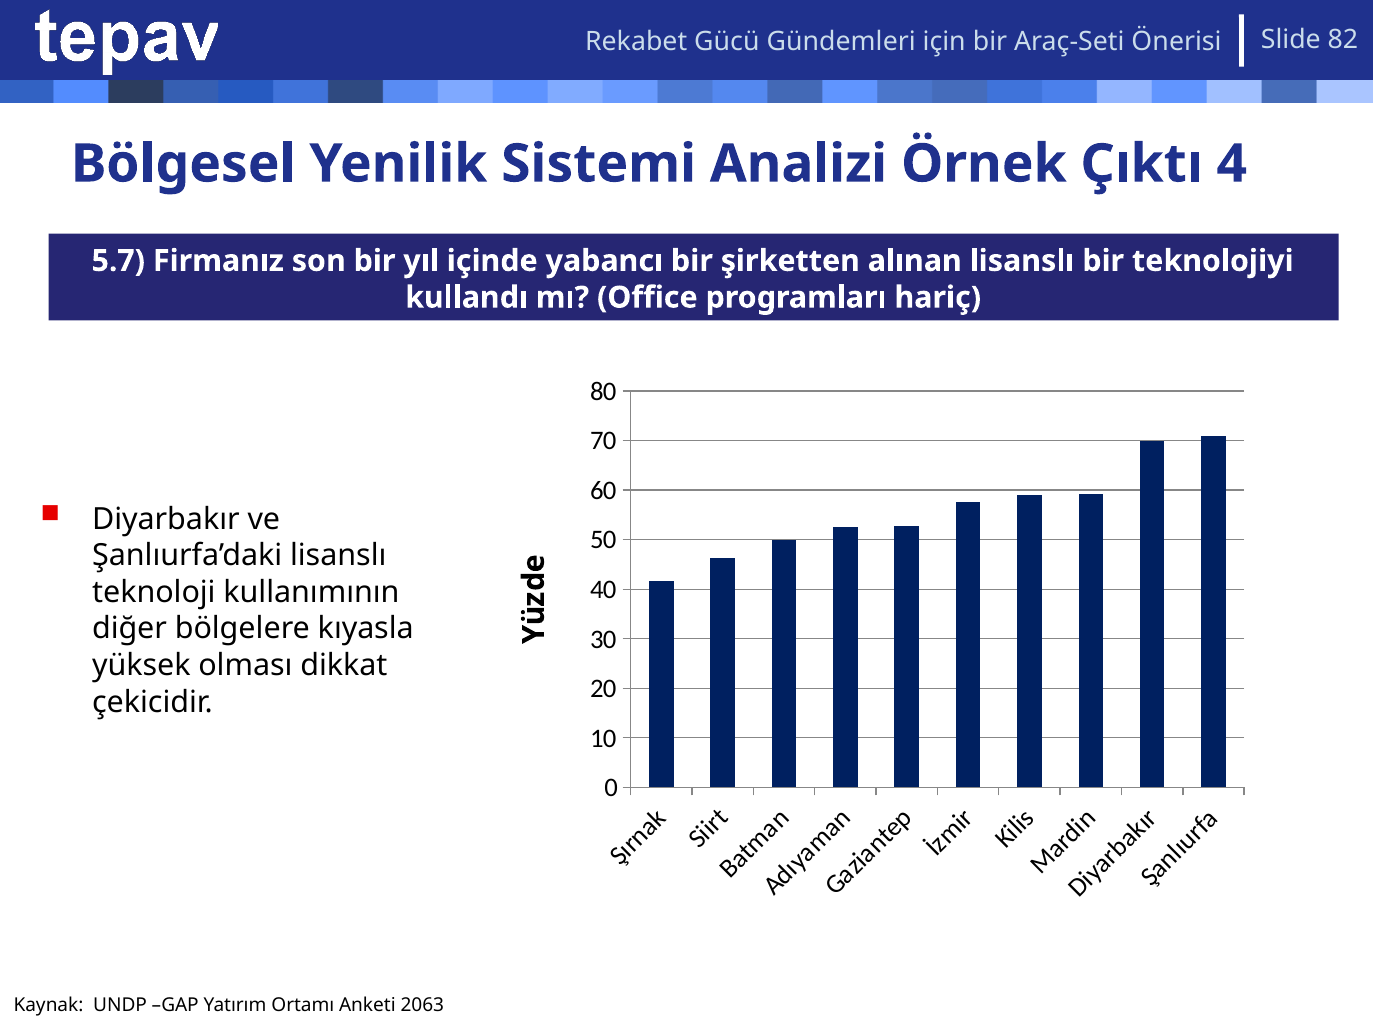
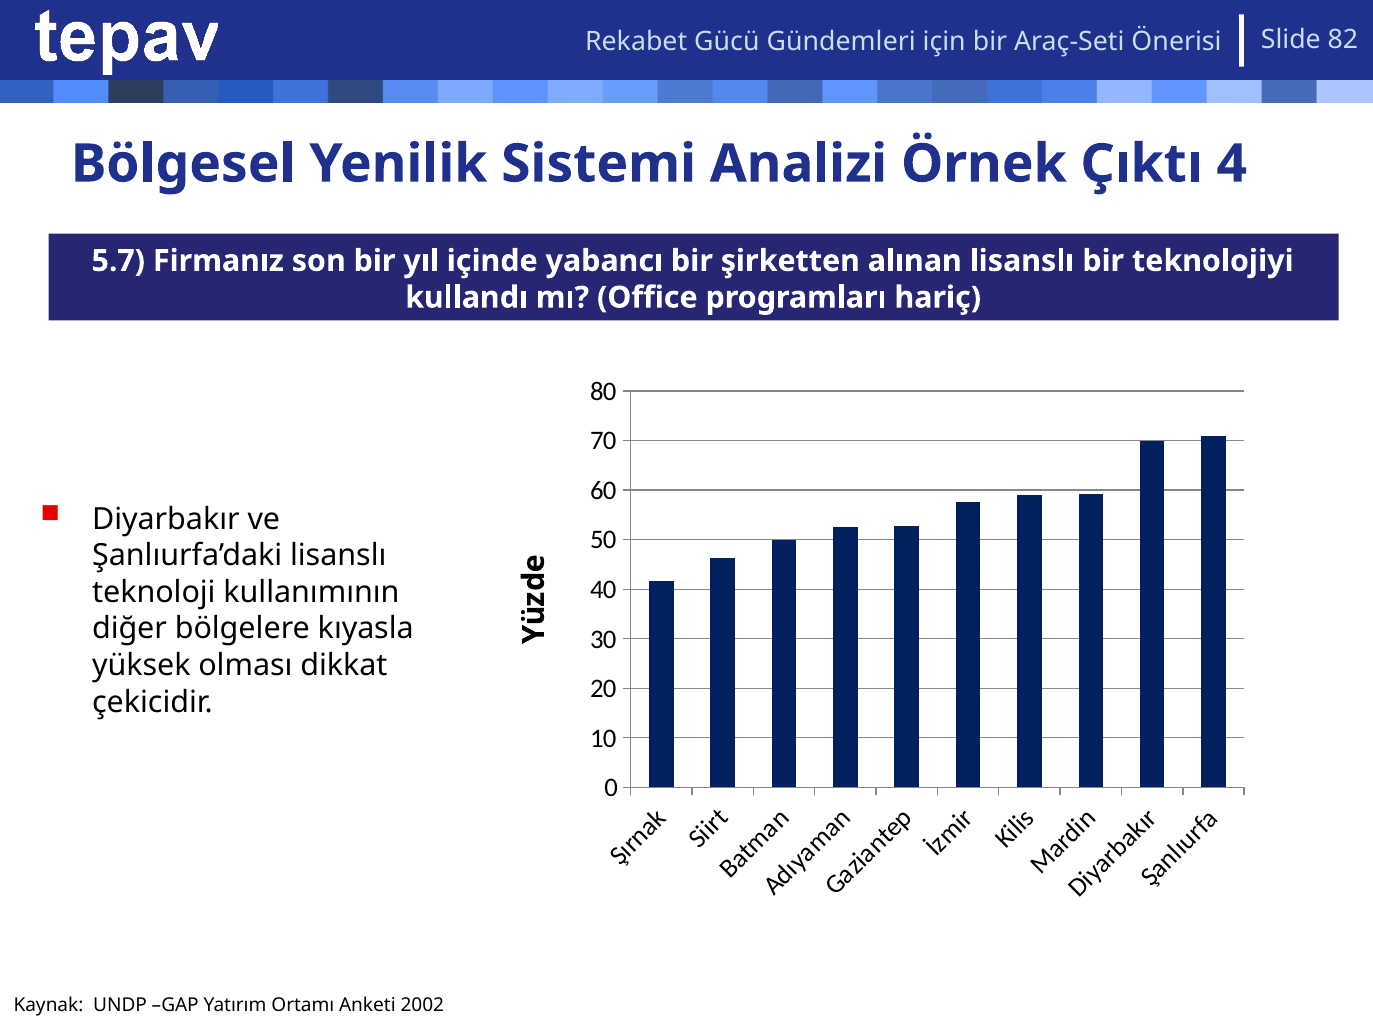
2063: 2063 -> 2002
